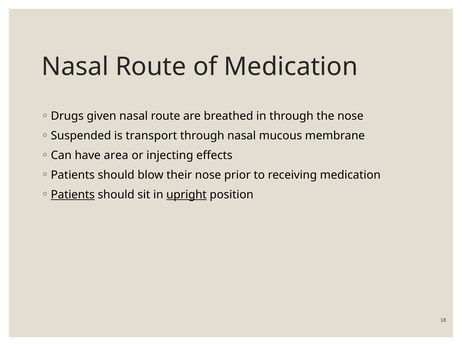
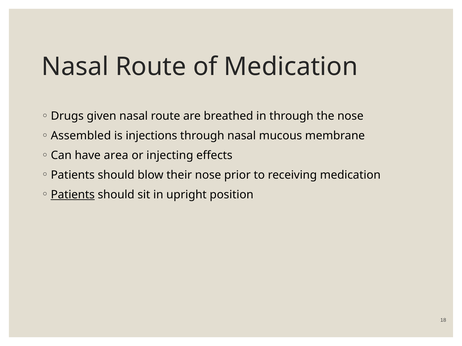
Suspended: Suspended -> Assembled
transport: transport -> injections
upright underline: present -> none
